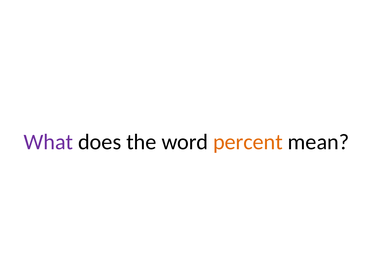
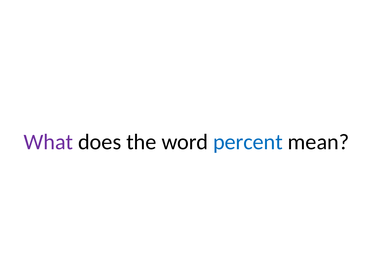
percent colour: orange -> blue
